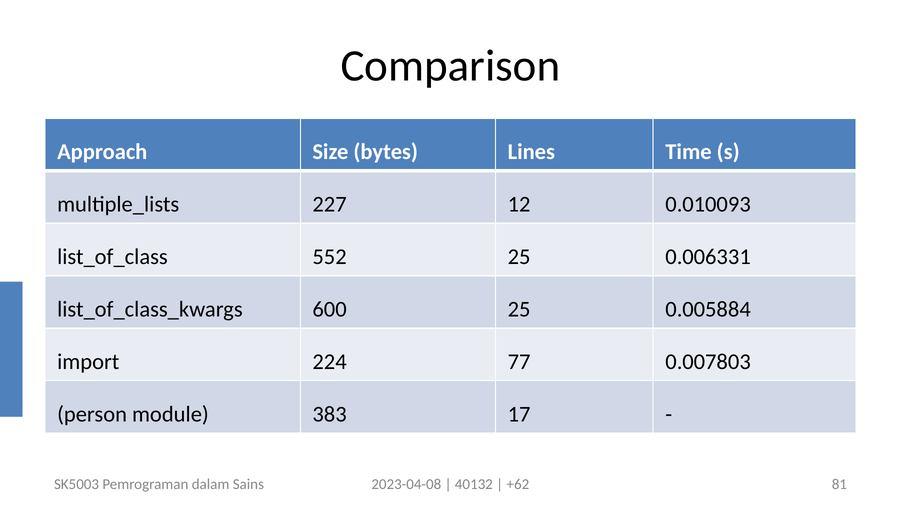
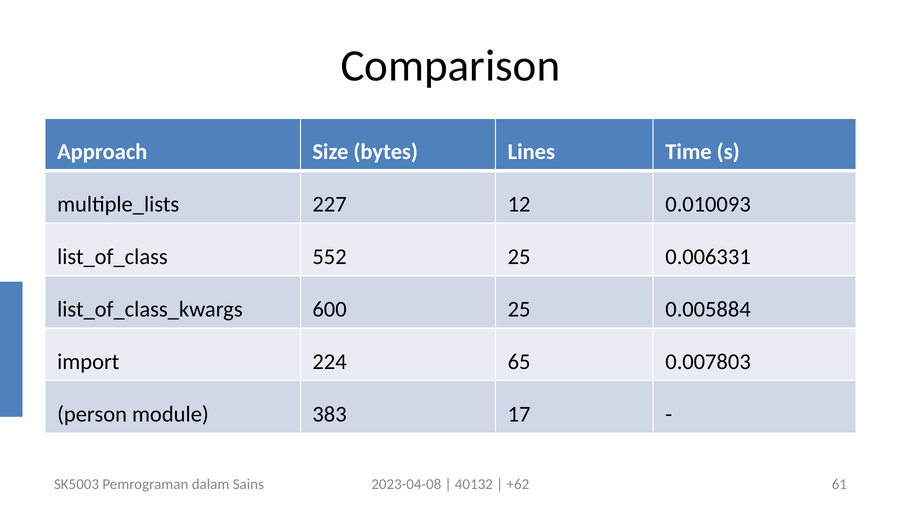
77: 77 -> 65
81: 81 -> 61
